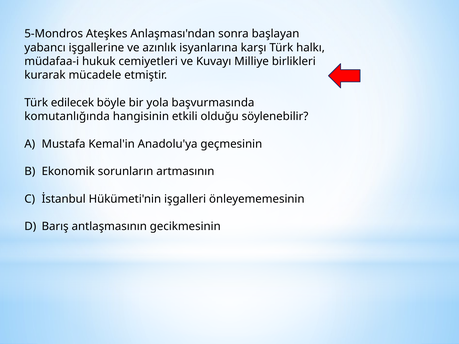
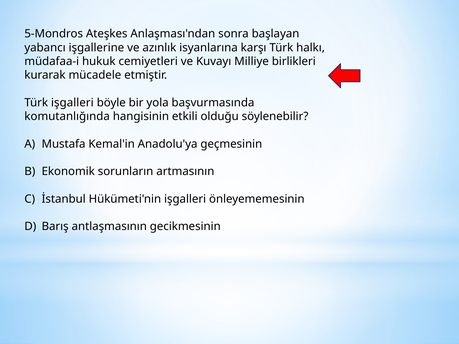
Türk edilecek: edilecek -> işgalleri
